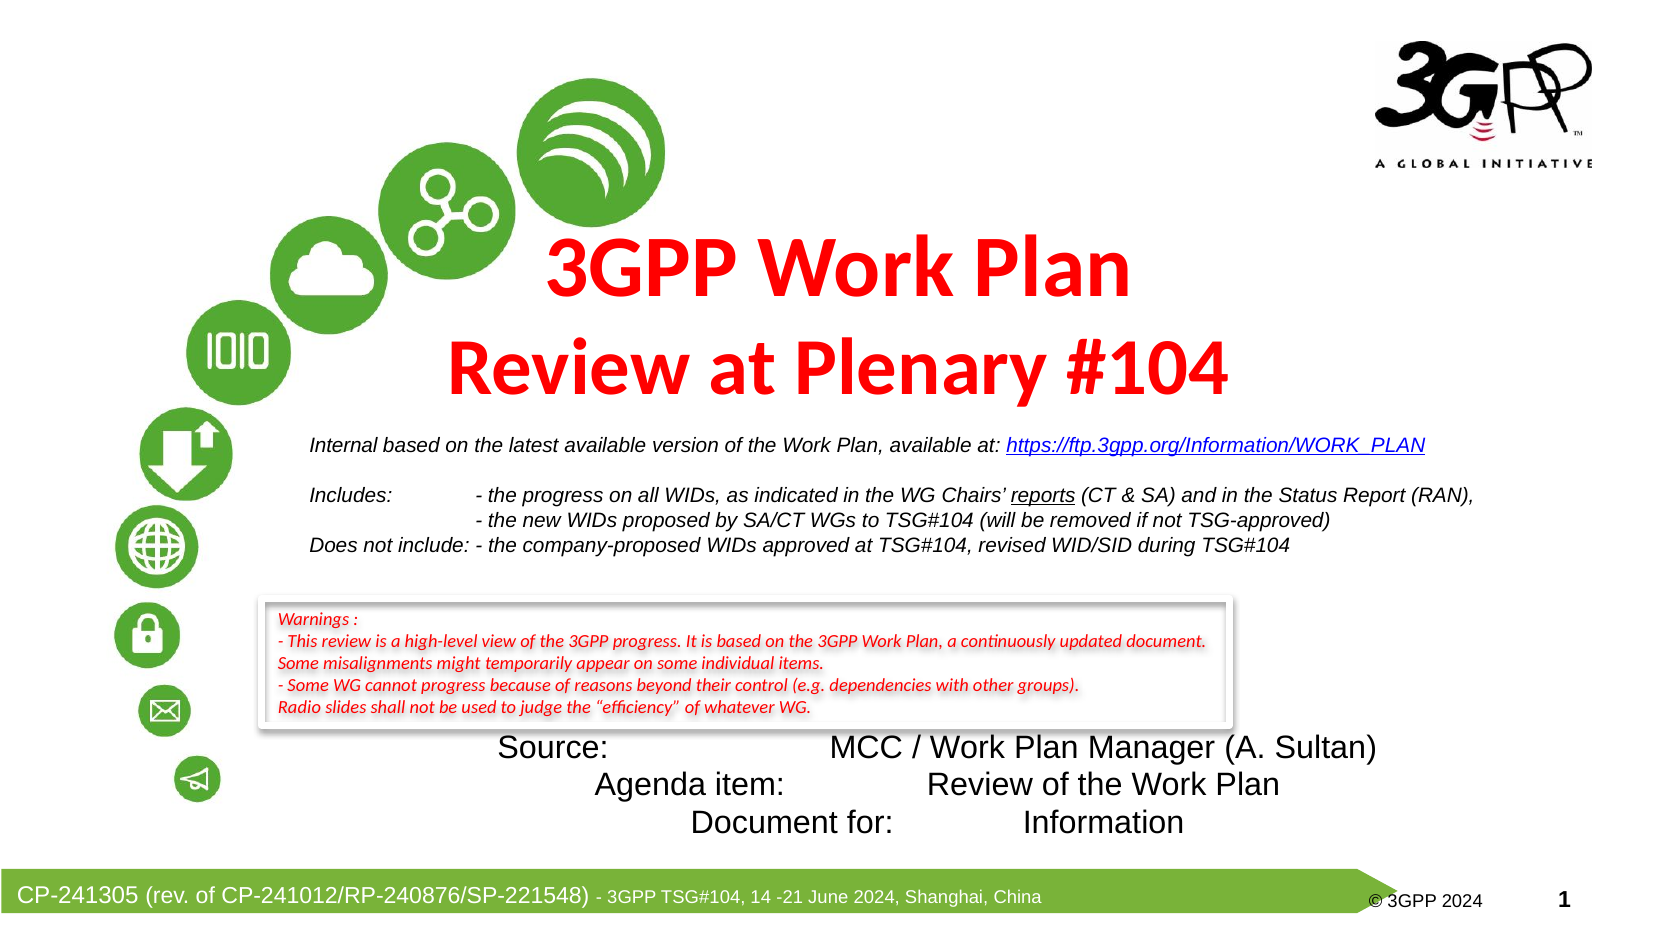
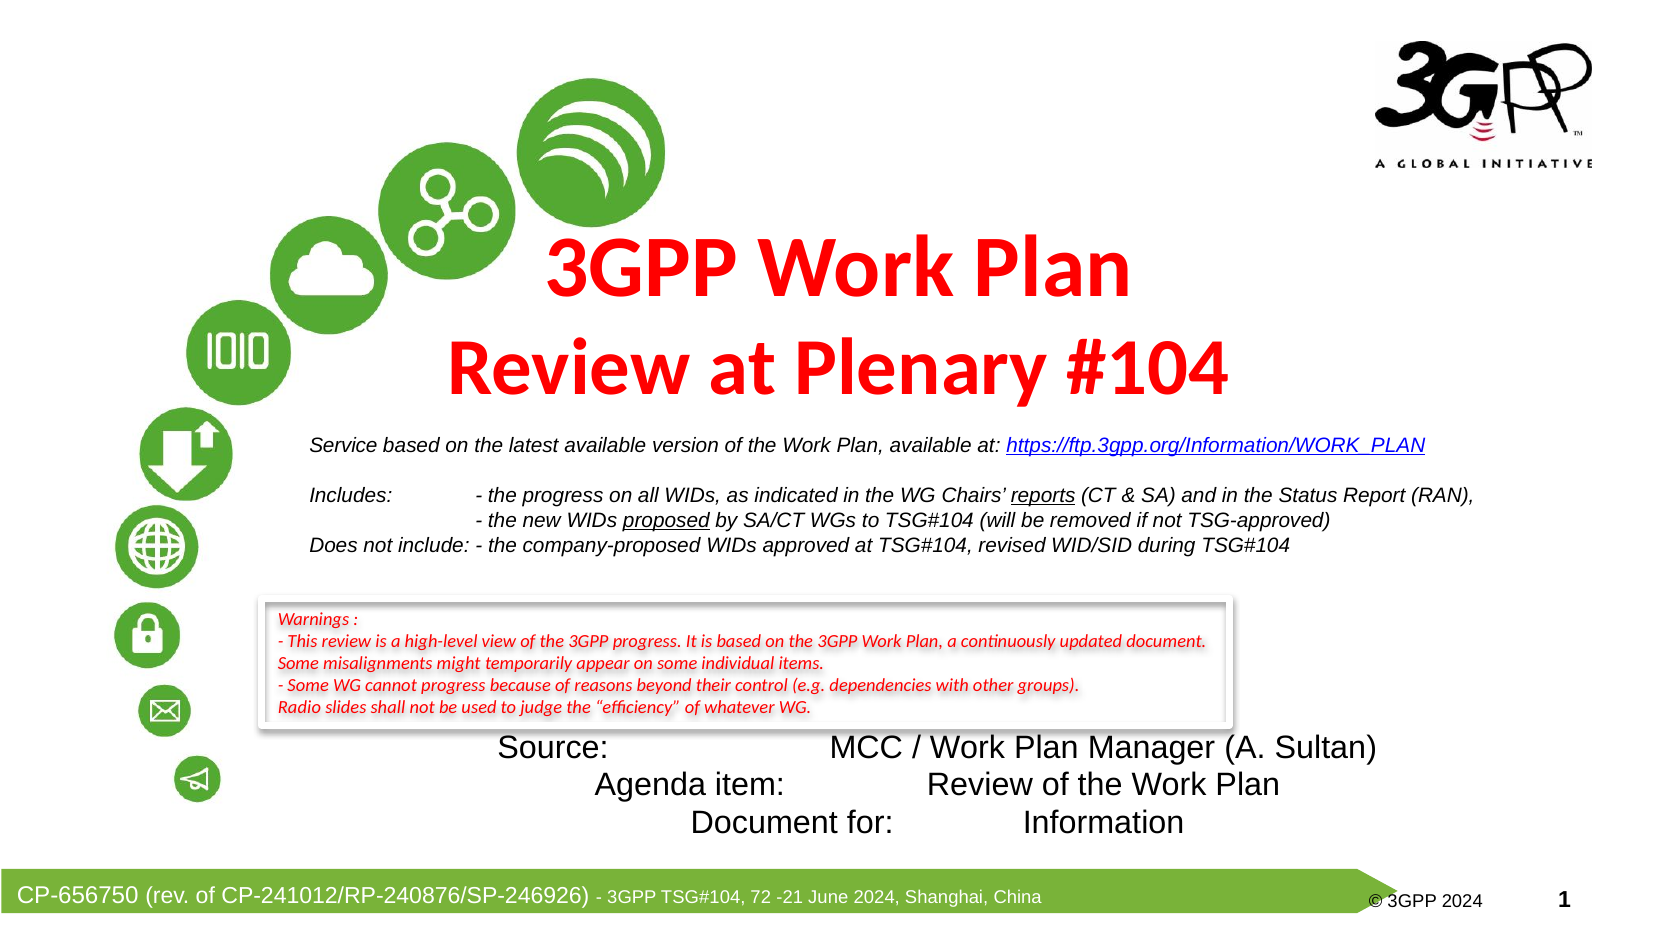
Internal: Internal -> Service
proposed underline: none -> present
CP-241305: CP-241305 -> CP-656750
CP-241012/RP-240876/SP-221548: CP-241012/RP-240876/SP-221548 -> CP-241012/RP-240876/SP-246926
14: 14 -> 72
